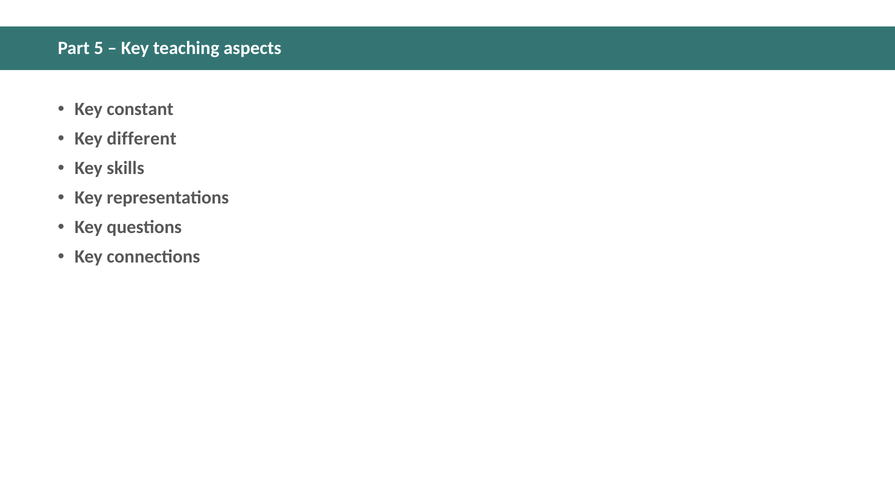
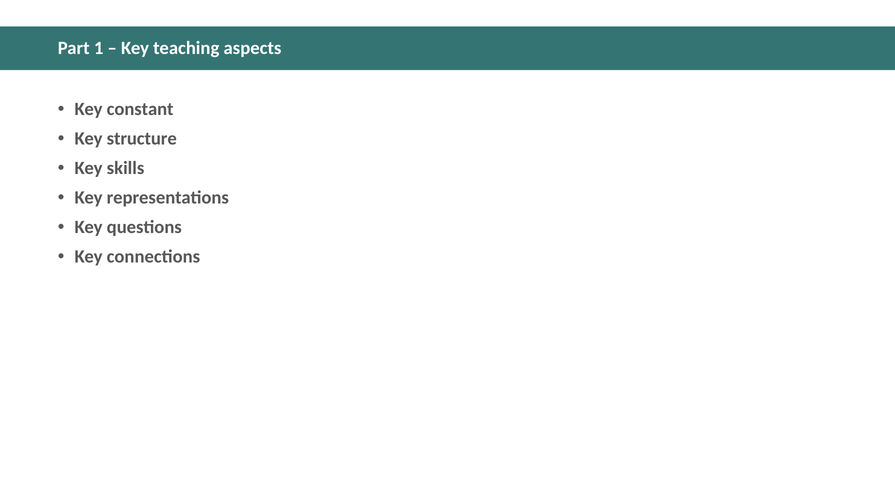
5: 5 -> 1
different: different -> structure
